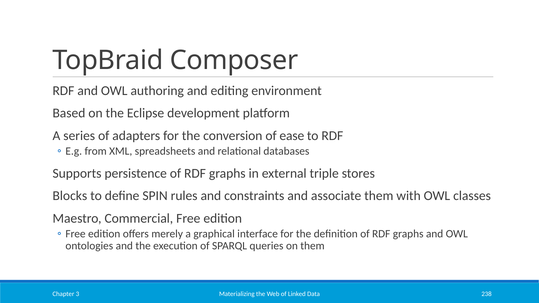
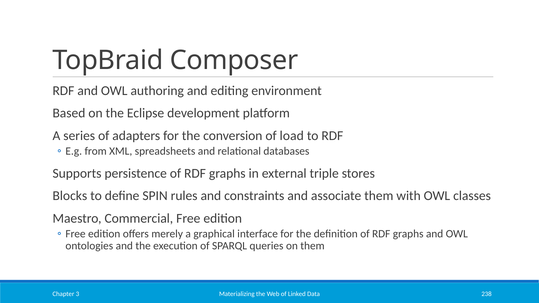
ease: ease -> load
